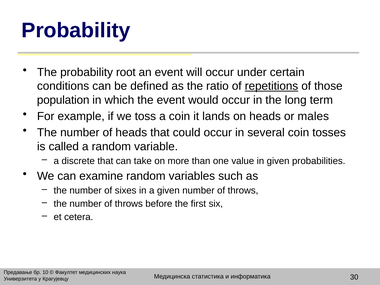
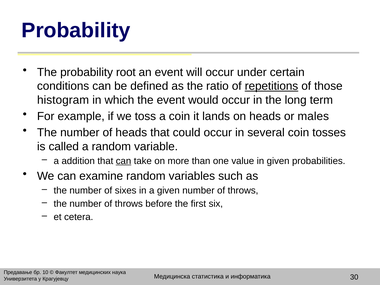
population: population -> histogram
discrete: discrete -> addition
can at (124, 161) underline: none -> present
